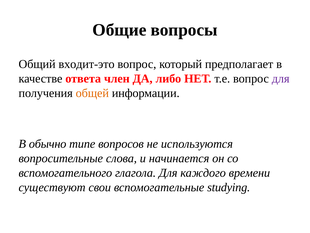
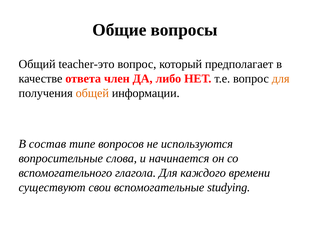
входит-это: входит-это -> teacher-это
для at (281, 78) colour: purple -> orange
обычно: обычно -> состав
